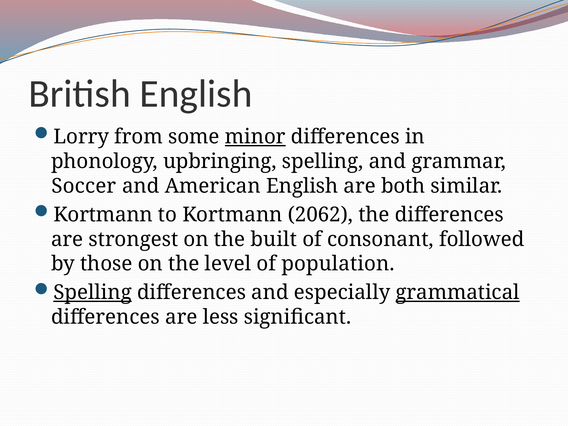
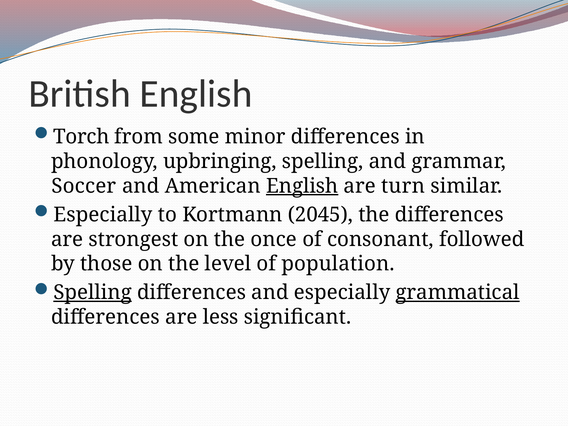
Lorry: Lorry -> Torch
minor underline: present -> none
English at (302, 186) underline: none -> present
both: both -> turn
Kortmann at (103, 215): Kortmann -> Especially
2062: 2062 -> 2045
built: built -> once
